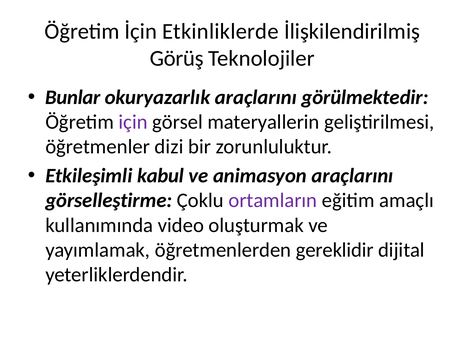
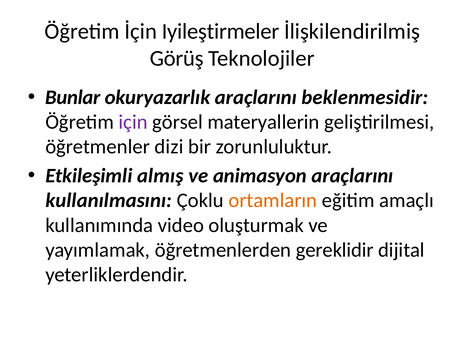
Etkinliklerde: Etkinliklerde -> Iyileştirmeler
görülmektedir: görülmektedir -> beklenmesidir
kabul: kabul -> almış
görselleştirme: görselleştirme -> kullanılmasını
ortamların colour: purple -> orange
